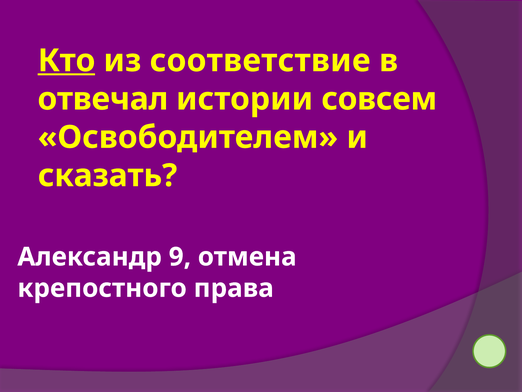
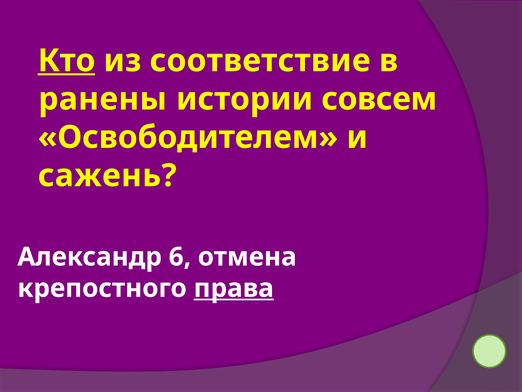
отвечал: отвечал -> ранены
сказать: сказать -> сажень
9: 9 -> 6
права underline: none -> present
